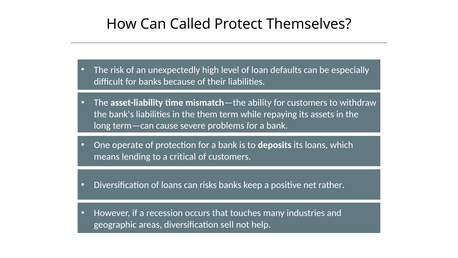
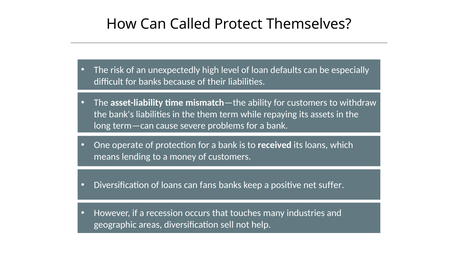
deposits: deposits -> received
critical: critical -> money
risks: risks -> fans
rather: rather -> suffer
